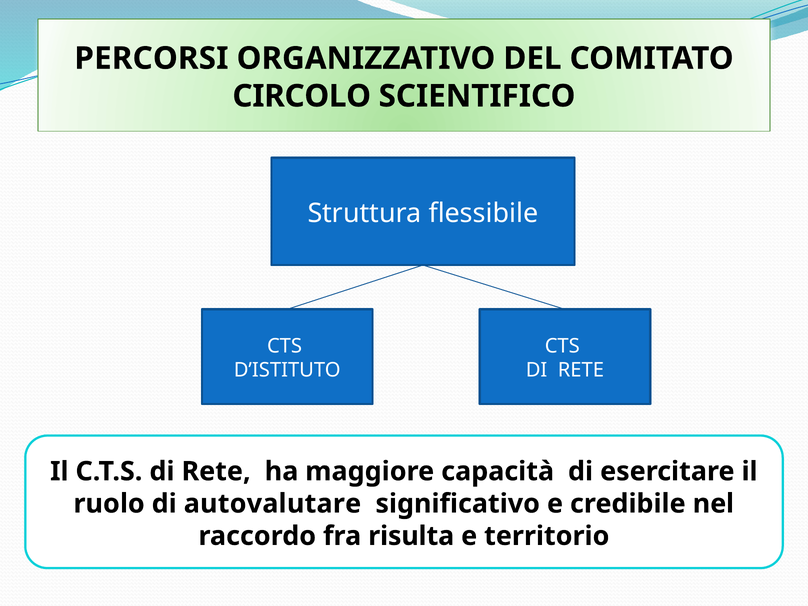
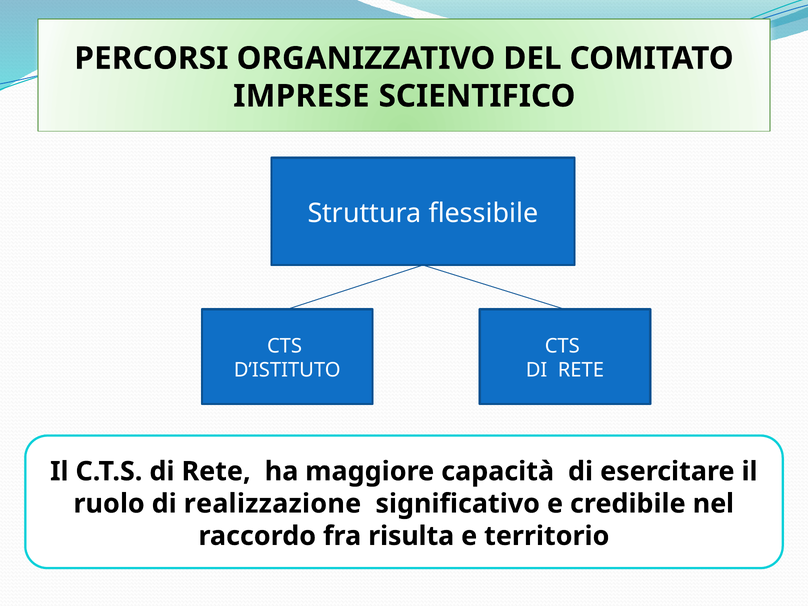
CIRCOLO: CIRCOLO -> IMPRESE
autovalutare: autovalutare -> realizzazione
